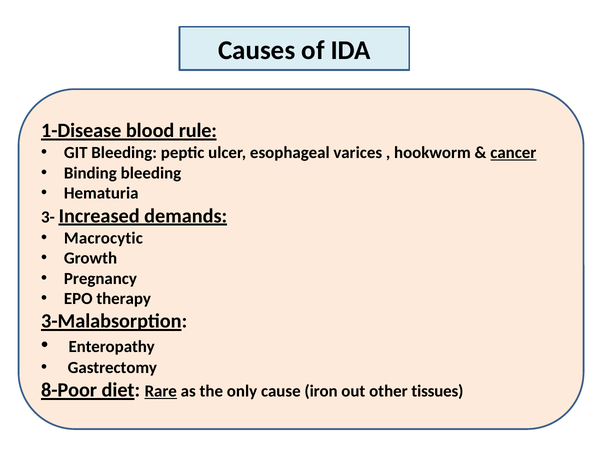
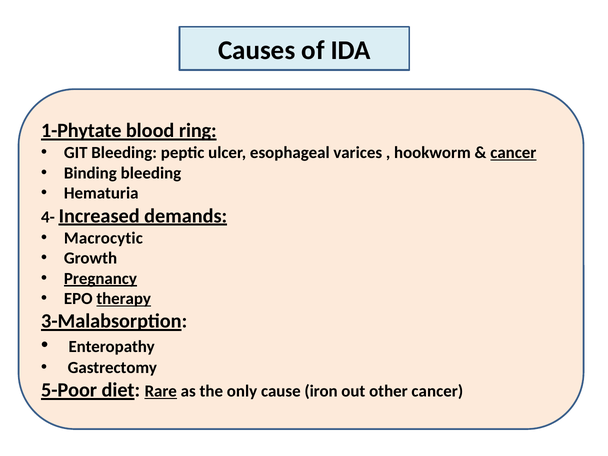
1-Disease: 1-Disease -> 1-Phytate
rule: rule -> ring
3-: 3- -> 4-
Pregnancy underline: none -> present
therapy underline: none -> present
8-Poor: 8-Poor -> 5-Poor
other tissues: tissues -> cancer
